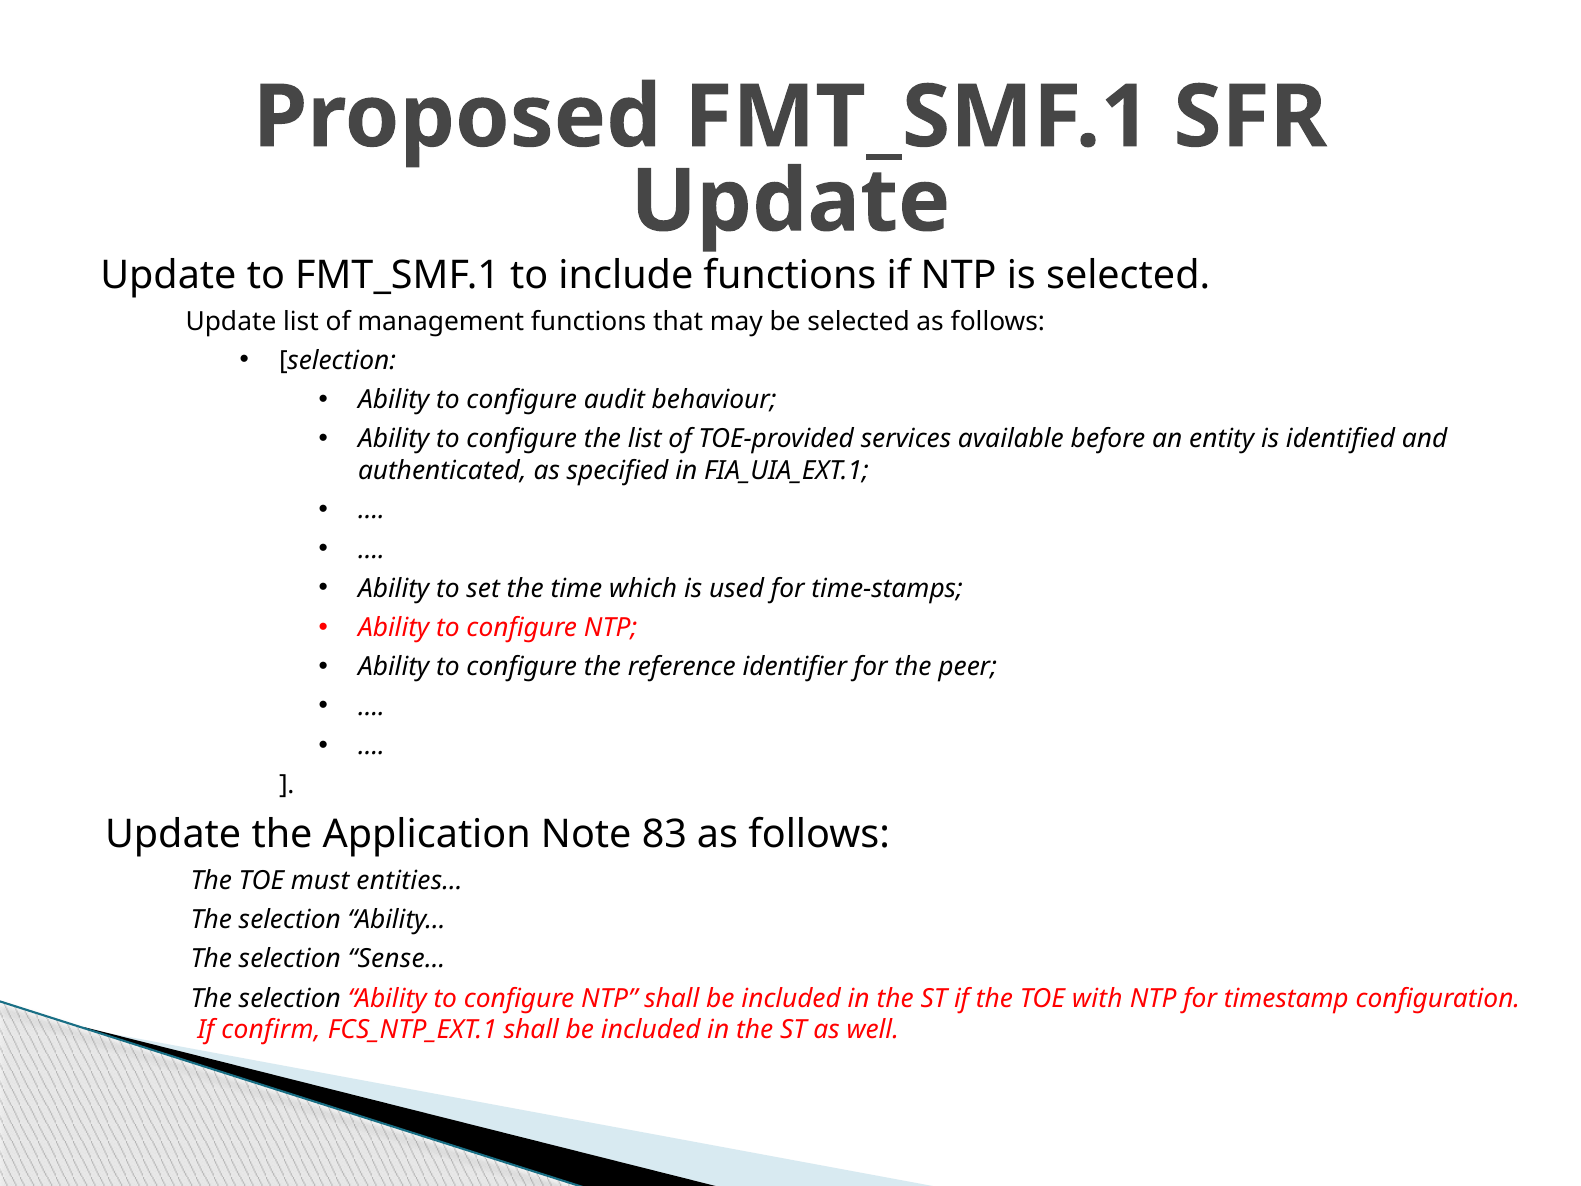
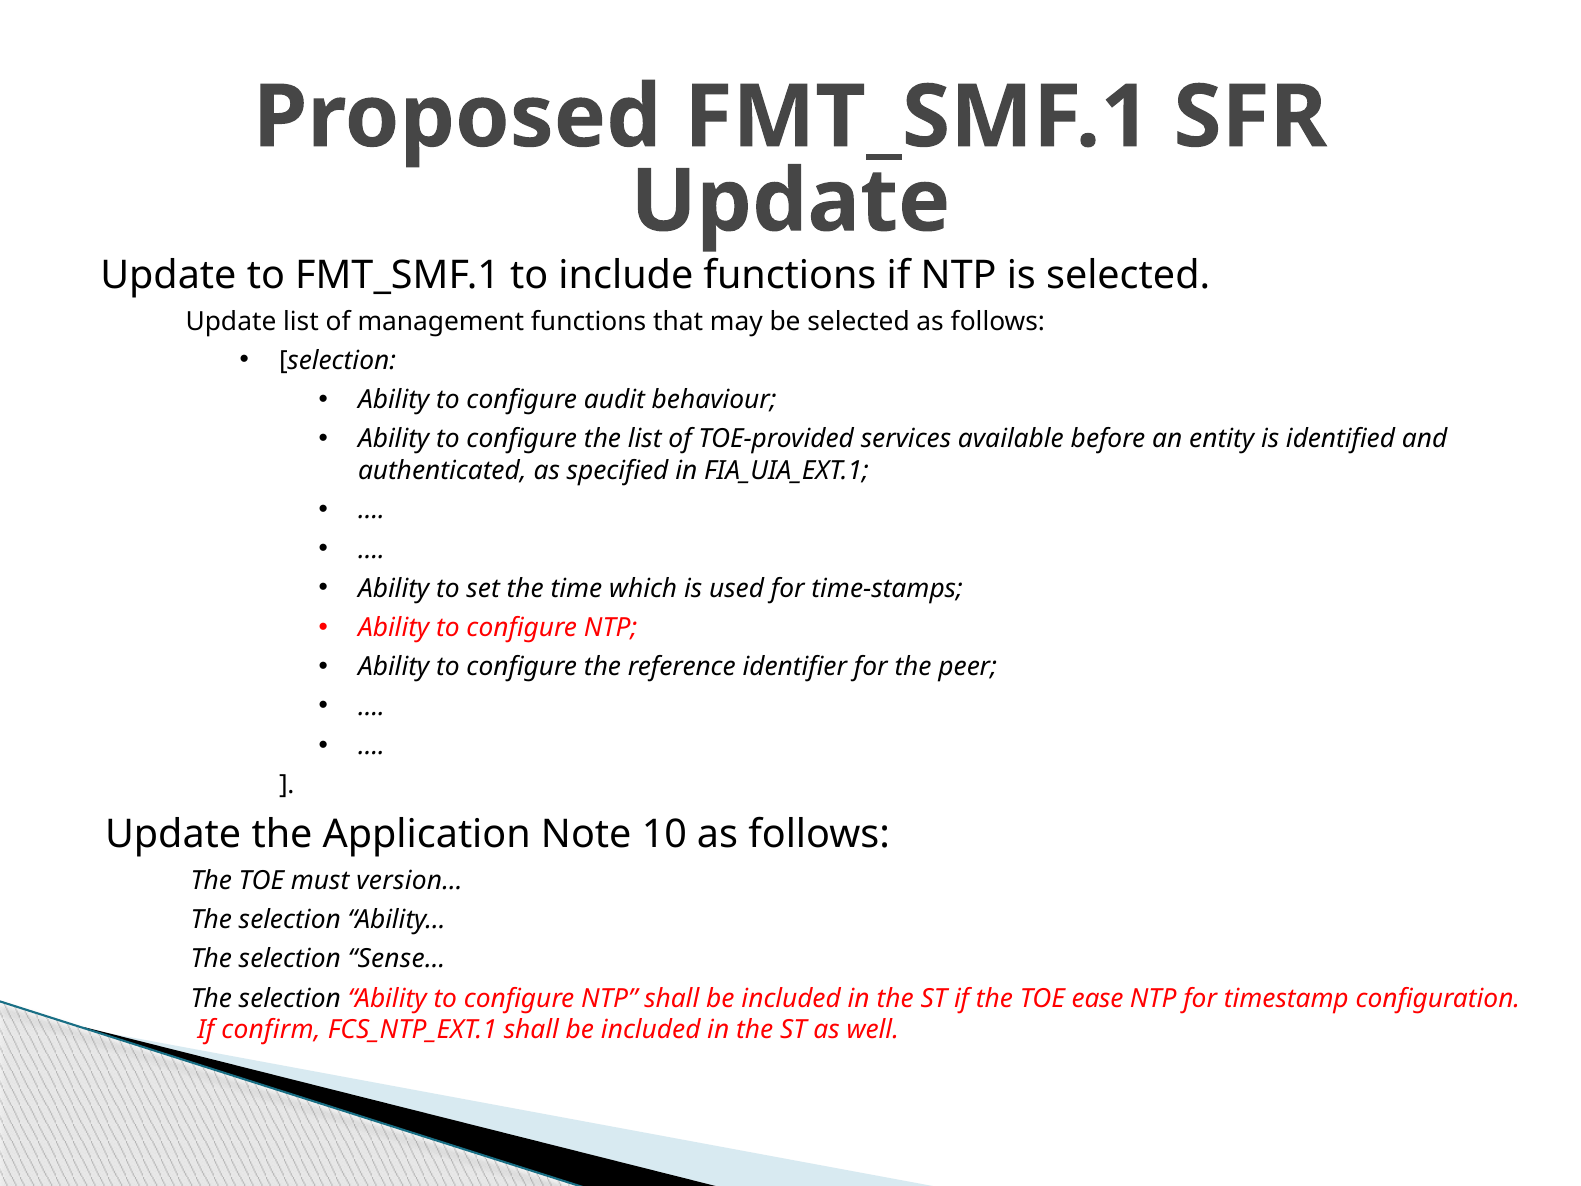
83: 83 -> 10
entities…: entities… -> version…
with: with -> ease
